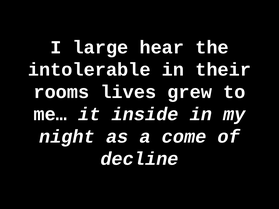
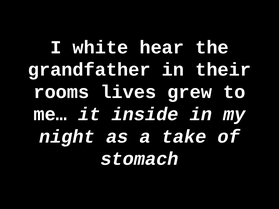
large: large -> white
intolerable: intolerable -> grandfather
come: come -> take
decline: decline -> stomach
